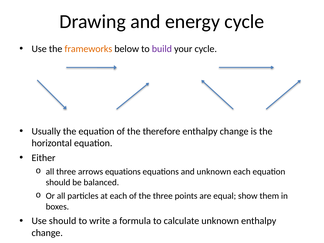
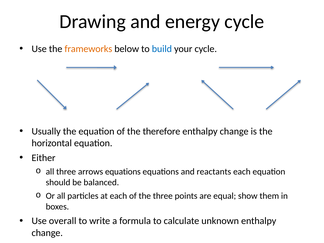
build colour: purple -> blue
and unknown: unknown -> reactants
Use should: should -> overall
